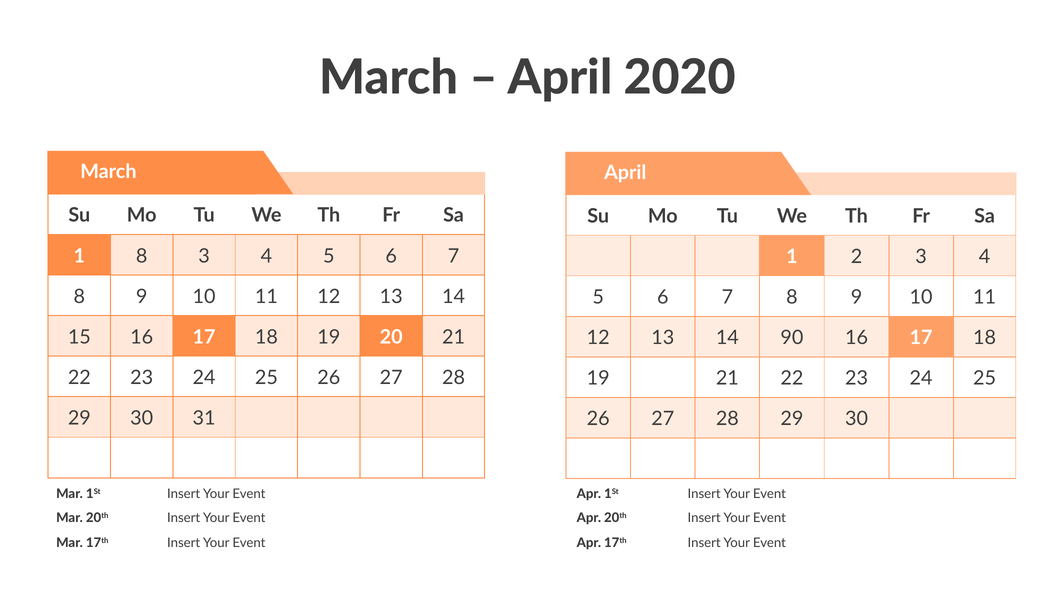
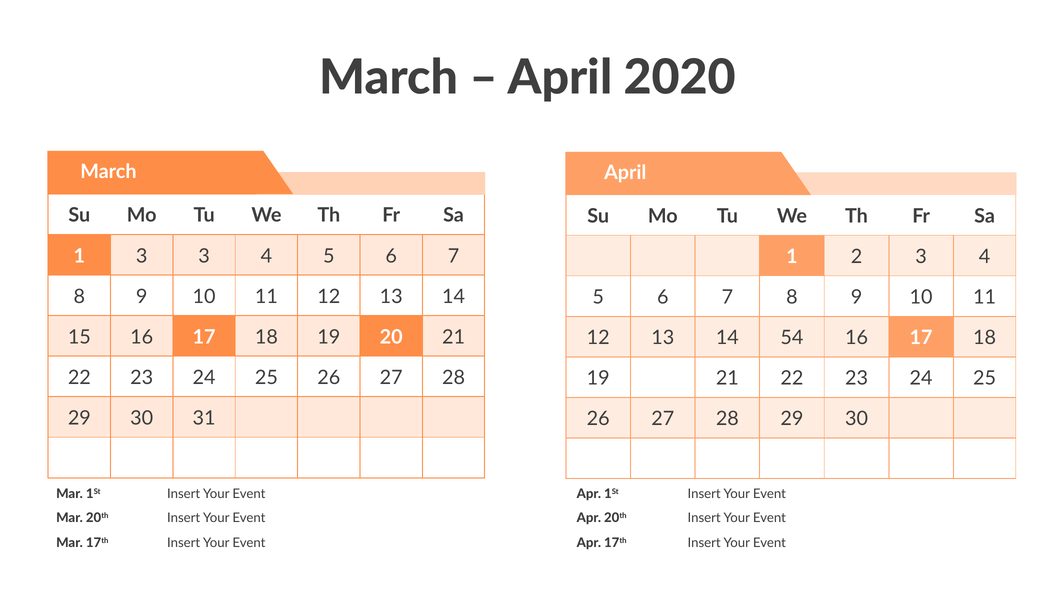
1 8: 8 -> 3
90: 90 -> 54
